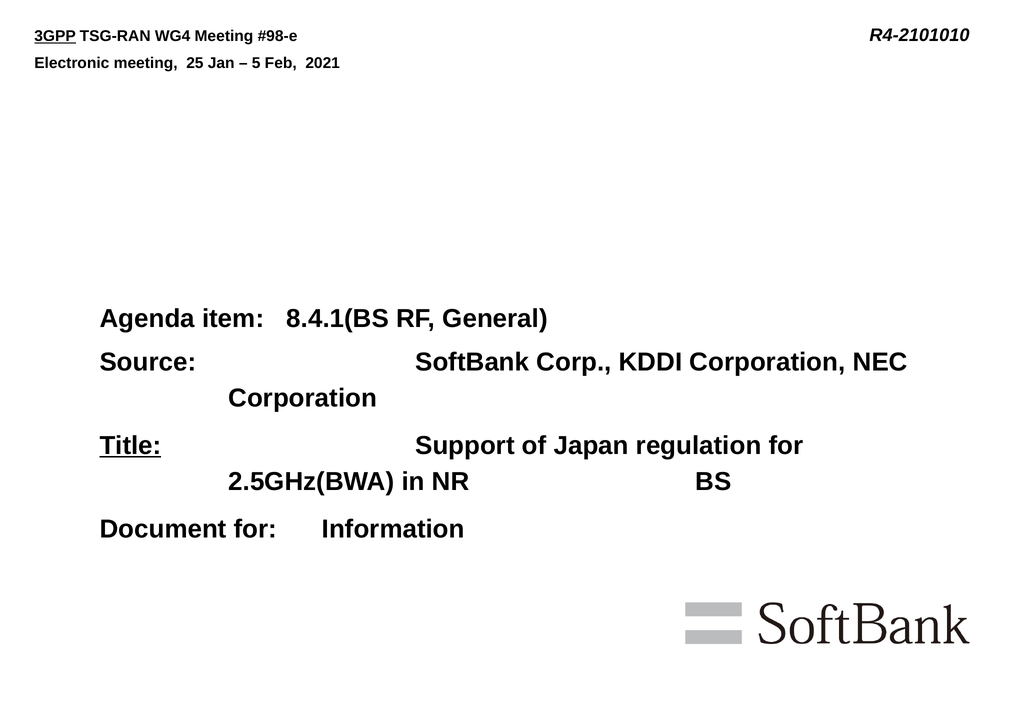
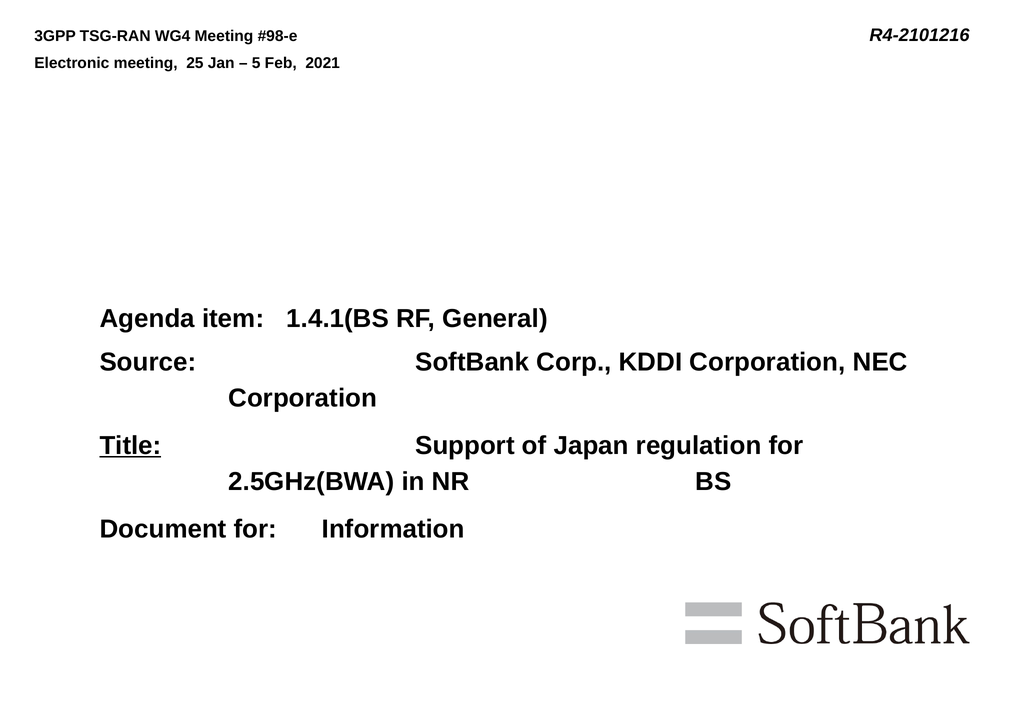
3GPP underline: present -> none
R4-2101010: R4-2101010 -> R4-2101216
8.4.1(BS: 8.4.1(BS -> 1.4.1(BS
